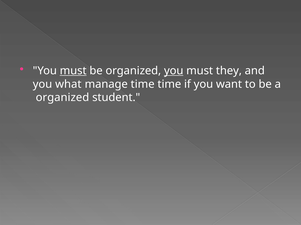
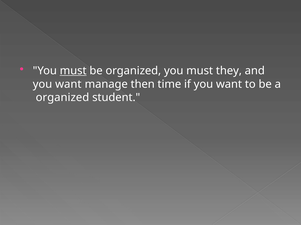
you at (174, 71) underline: present -> none
what at (68, 84): what -> want
manage time: time -> then
